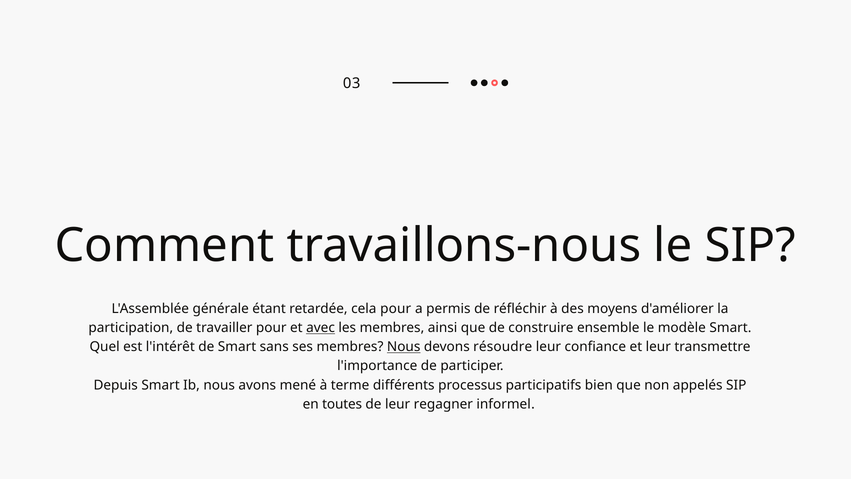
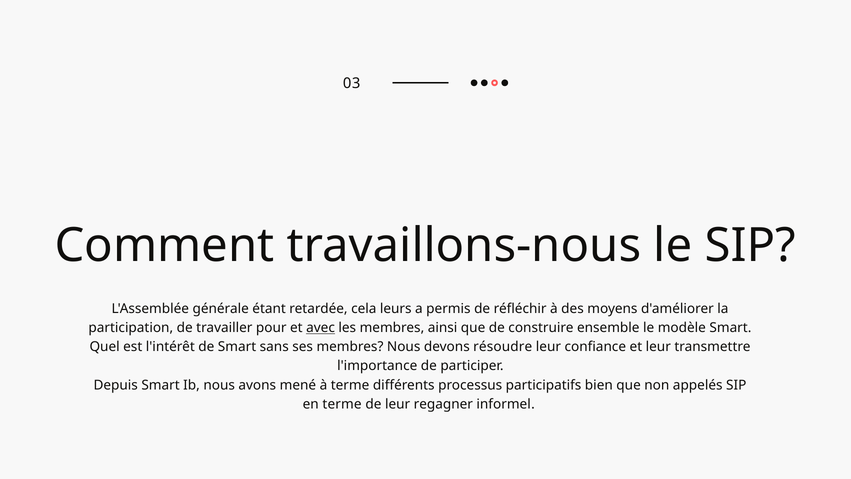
cela pour: pour -> leurs
Nous at (404, 347) underline: present -> none
en toutes: toutes -> terme
